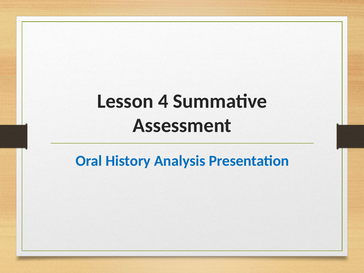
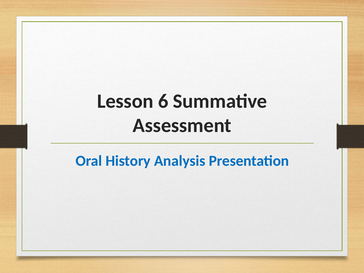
4: 4 -> 6
